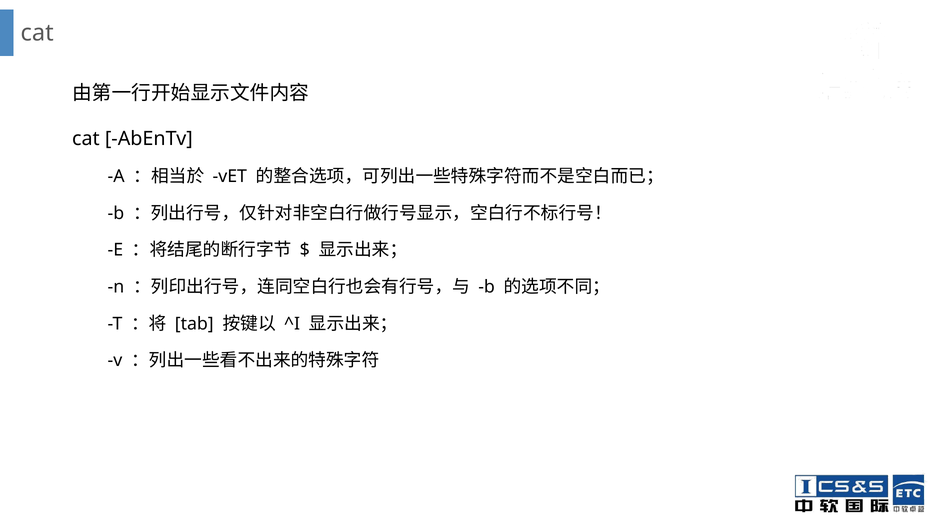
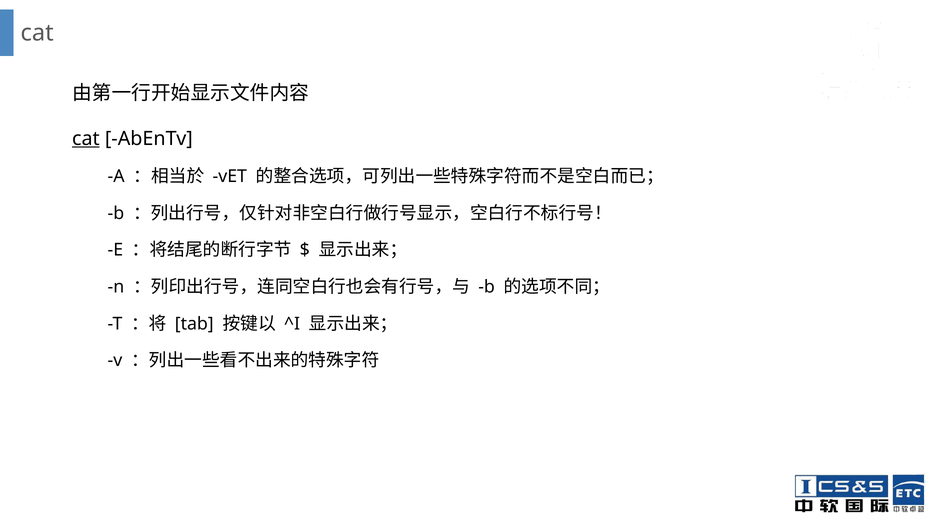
cat at (86, 139) underline: none -> present
